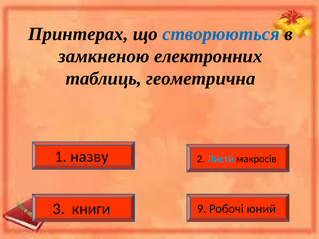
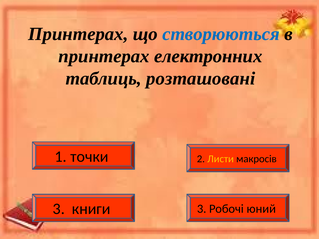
замкненою at (104, 56): замкненою -> принтерах
геометрична: геометрична -> розташовані
назву: назву -> точки
Листи colour: light blue -> yellow
книги 9: 9 -> 3
